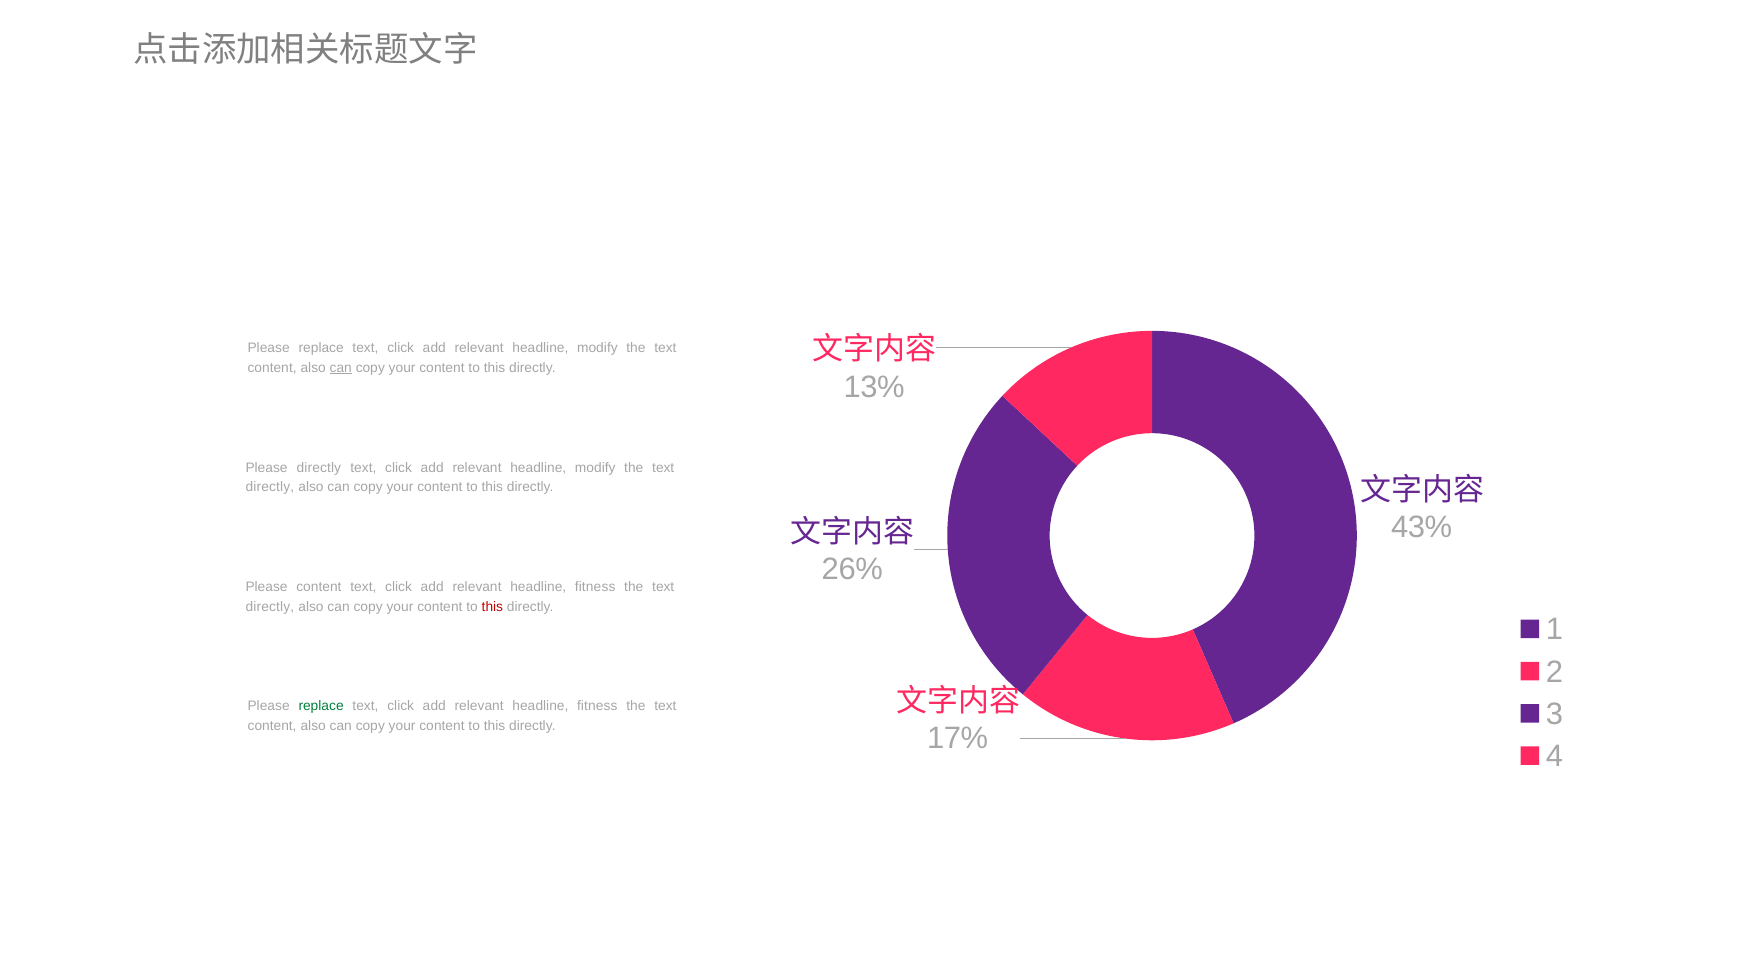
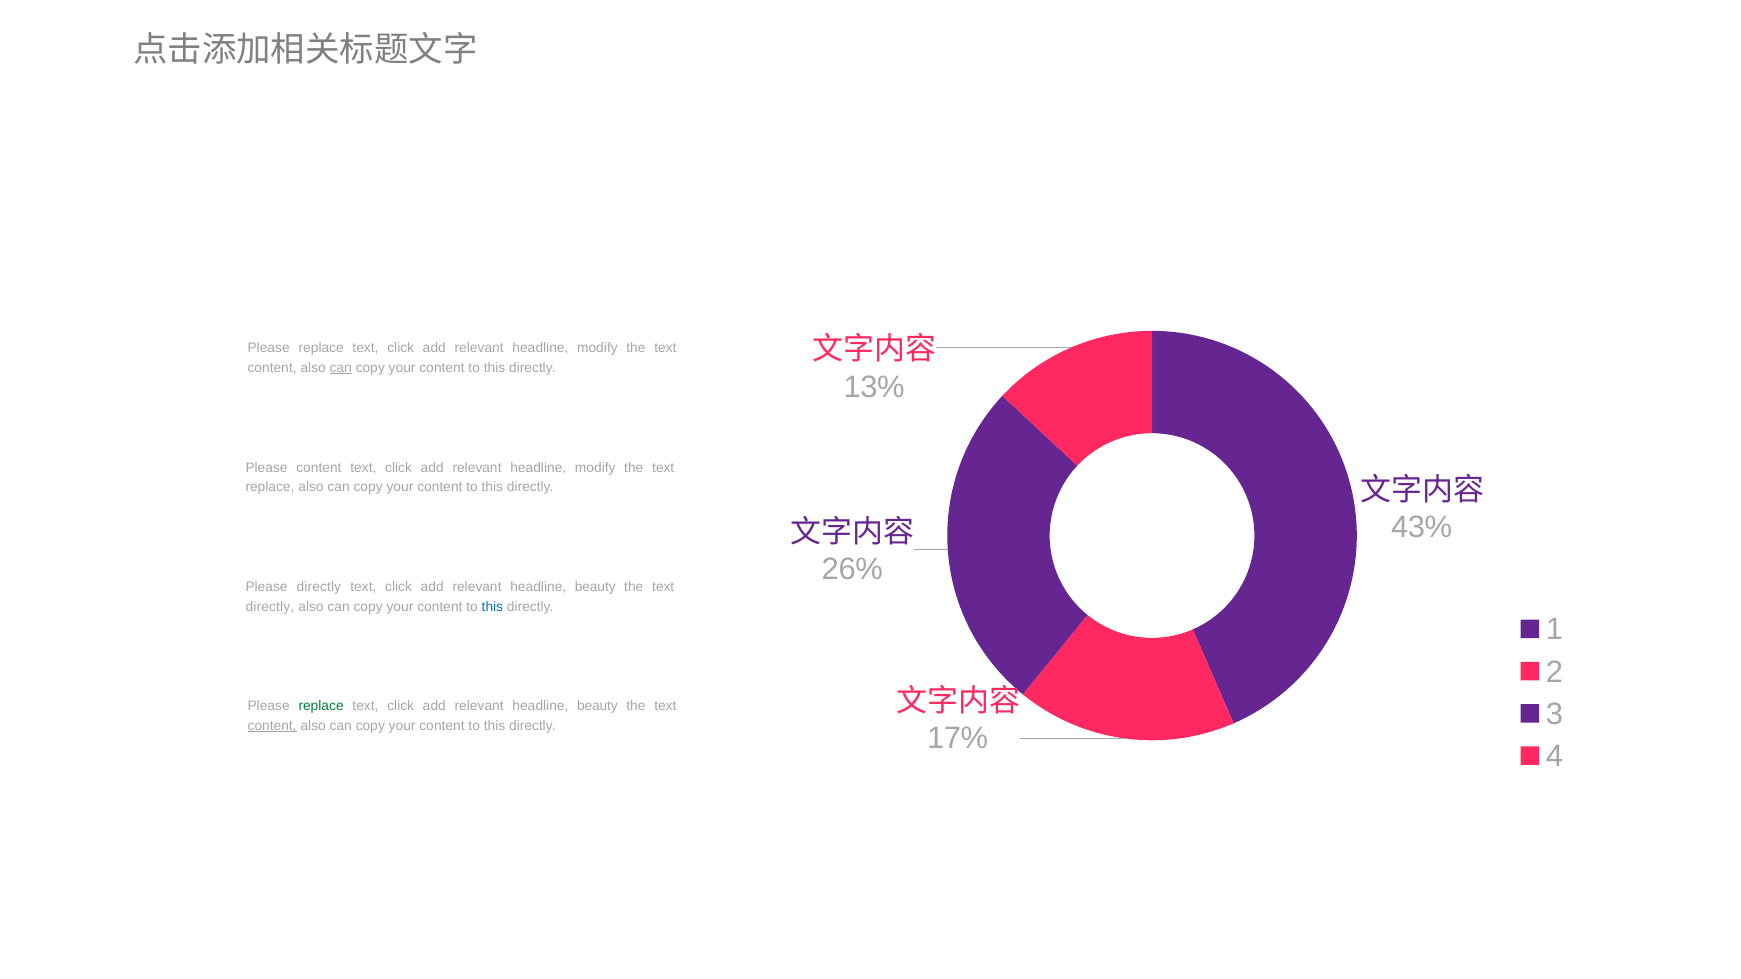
Please directly: directly -> content
directly at (270, 487): directly -> replace
Please content: content -> directly
fitness at (595, 587): fitness -> beauty
this at (492, 607) colour: red -> blue
fitness at (597, 706): fitness -> beauty
content at (272, 726) underline: none -> present
